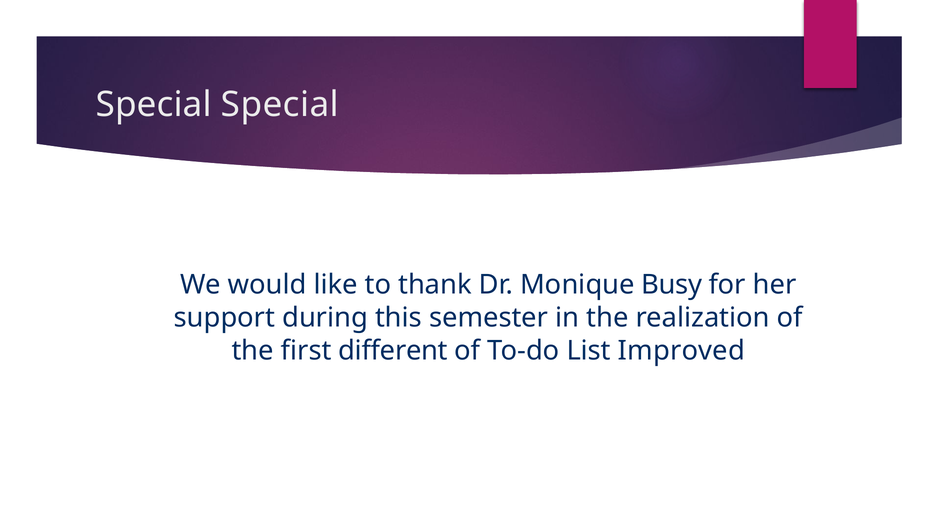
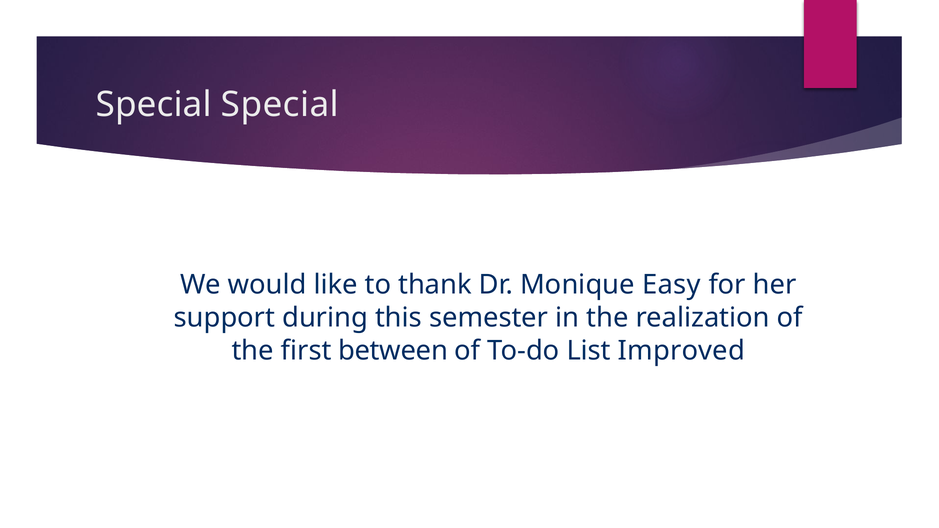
Busy: Busy -> Easy
different: different -> between
